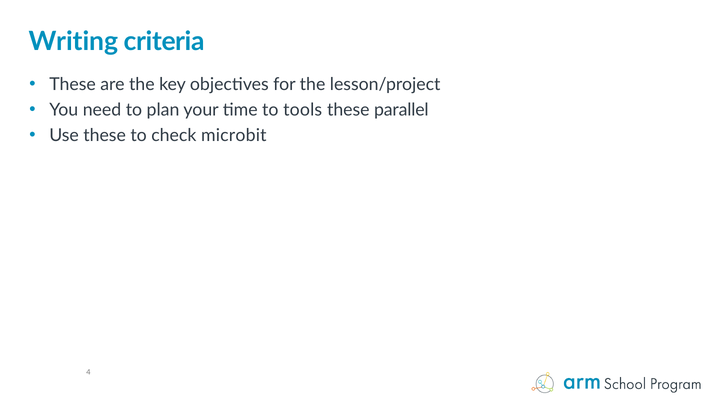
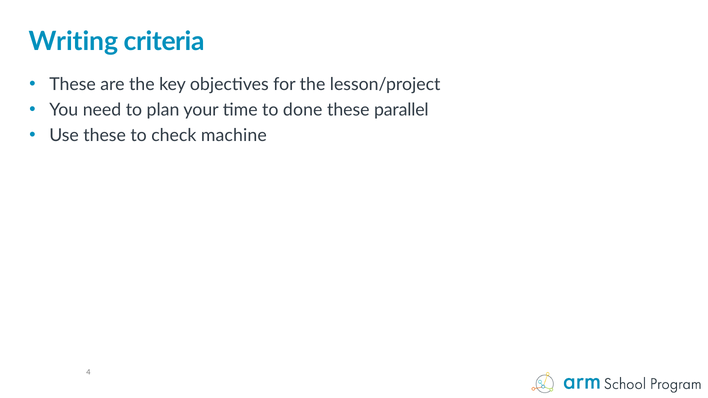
tools: tools -> done
microbit: microbit -> machine
